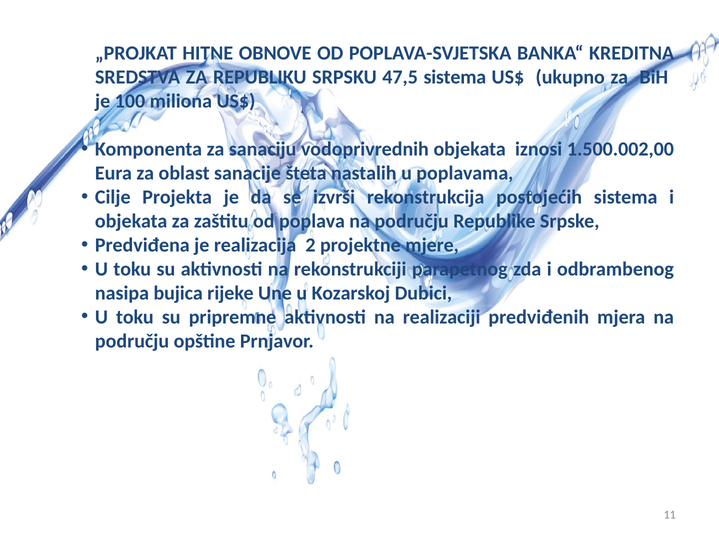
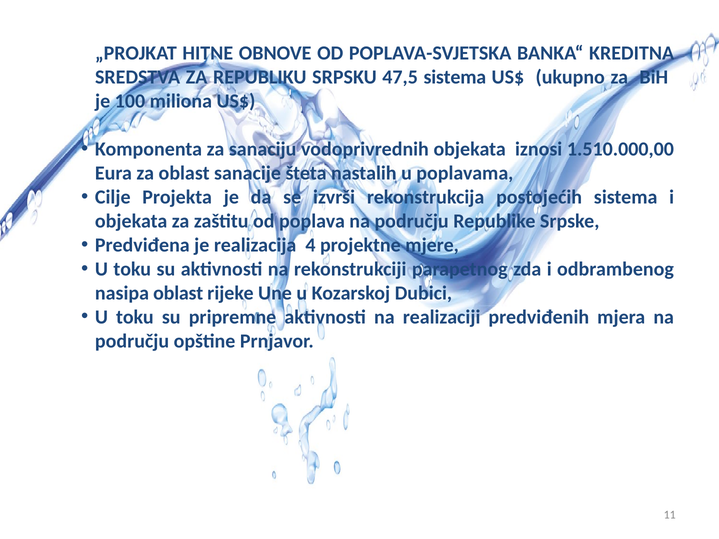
1.500.002,00: 1.500.002,00 -> 1.510.000,00
2: 2 -> 4
nasipa bujica: bujica -> oblast
